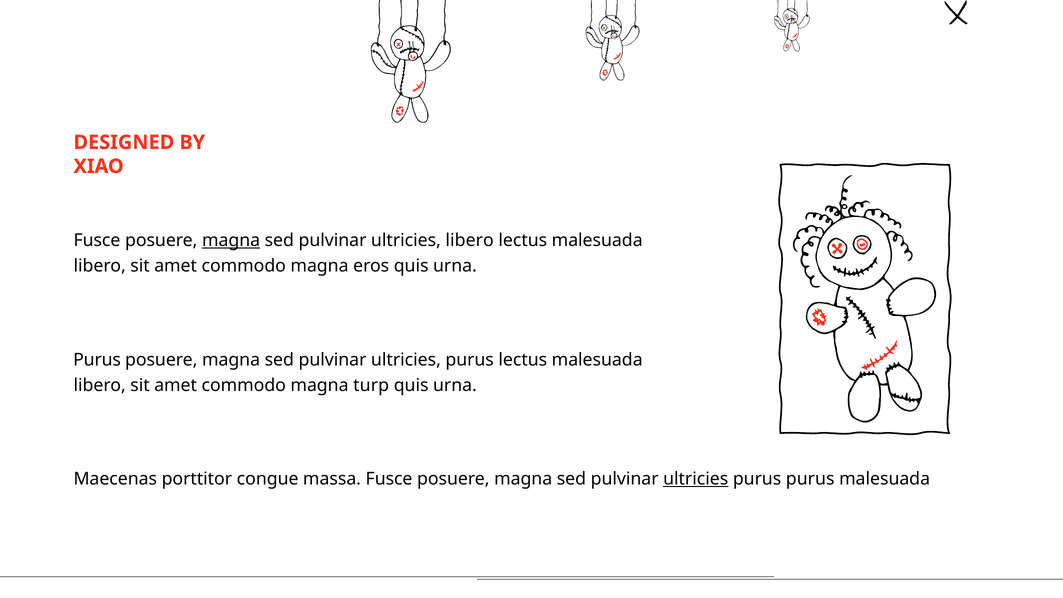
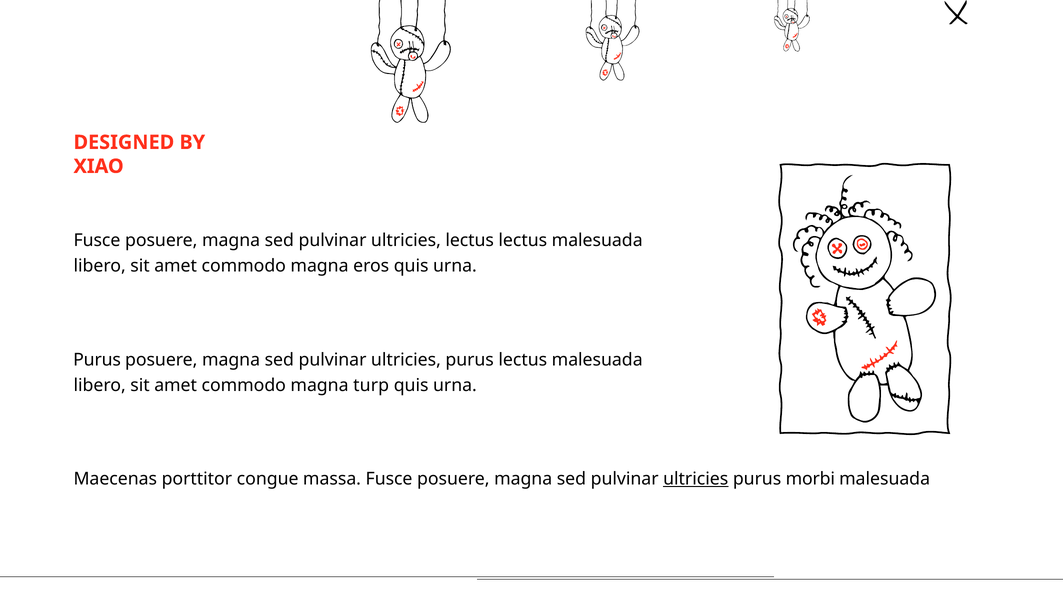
magna at (231, 240) underline: present -> none
ultricies libero: libero -> lectus
purus purus: purus -> morbi
